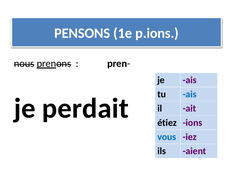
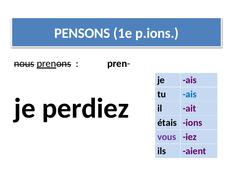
perdait: perdait -> perdiez
étiez: étiez -> étais
vous colour: blue -> purple
